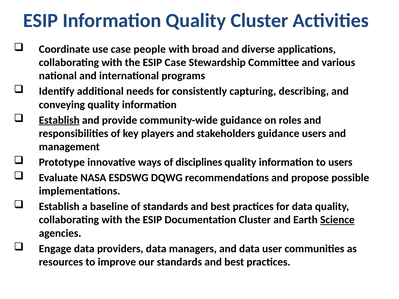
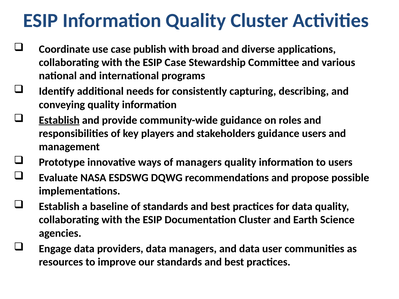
people: people -> publish
of disciplines: disciplines -> managers
Science underline: present -> none
